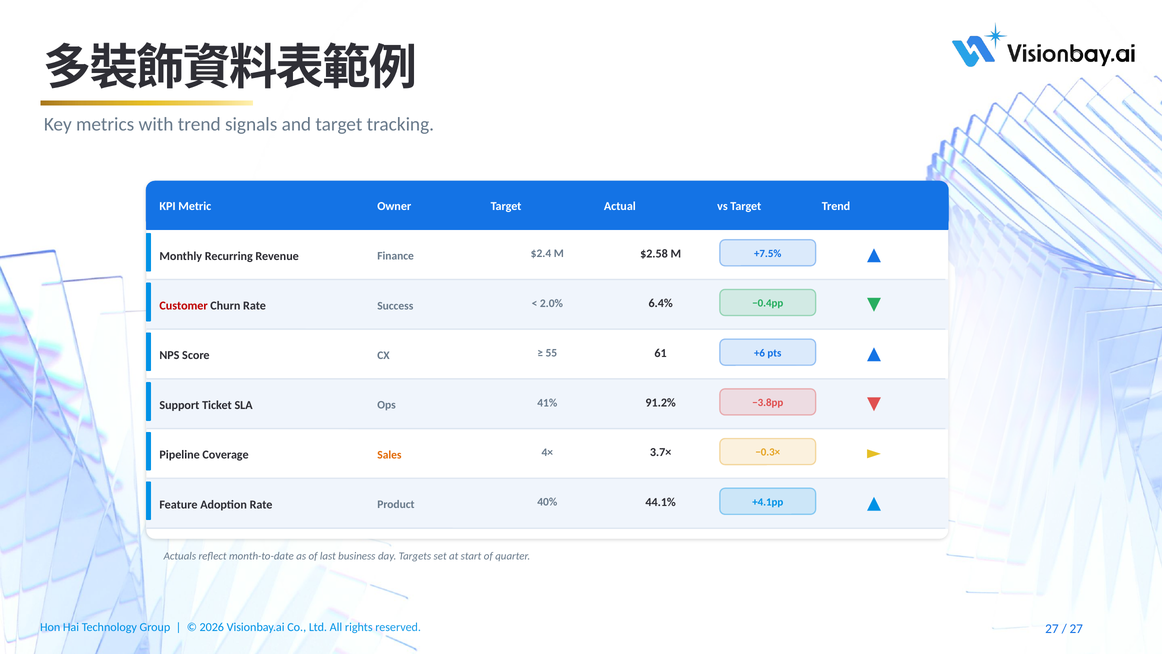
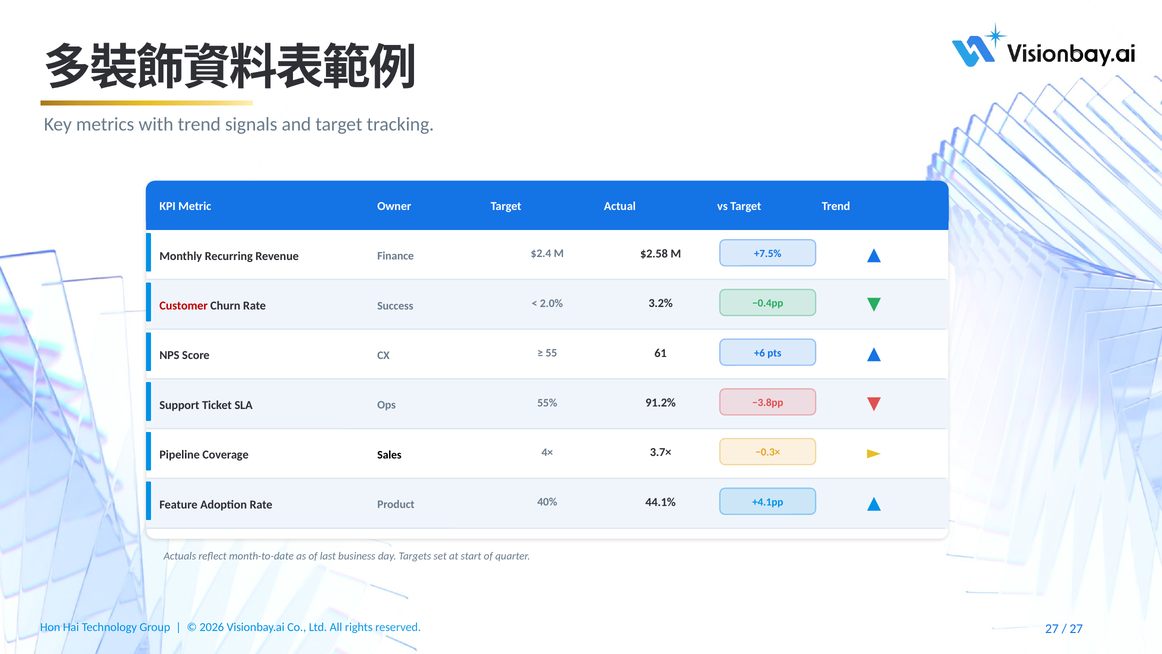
6.4%: 6.4% -> 3.2%
41%: 41% -> 55%
Sales colour: orange -> black
